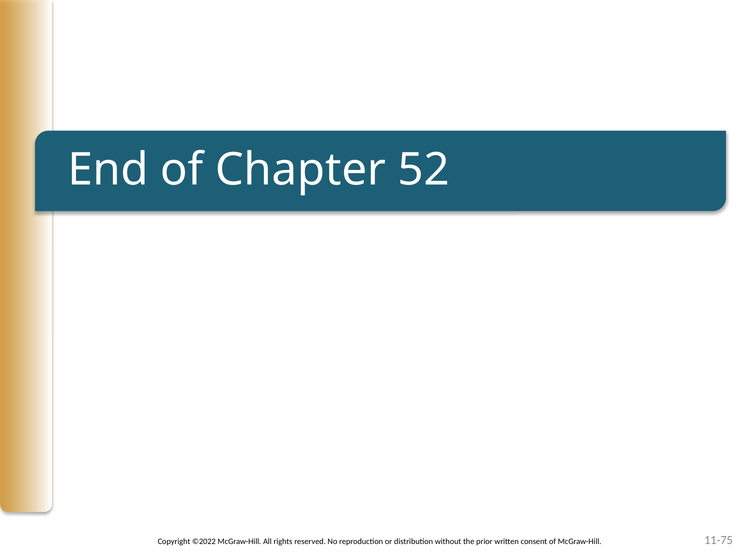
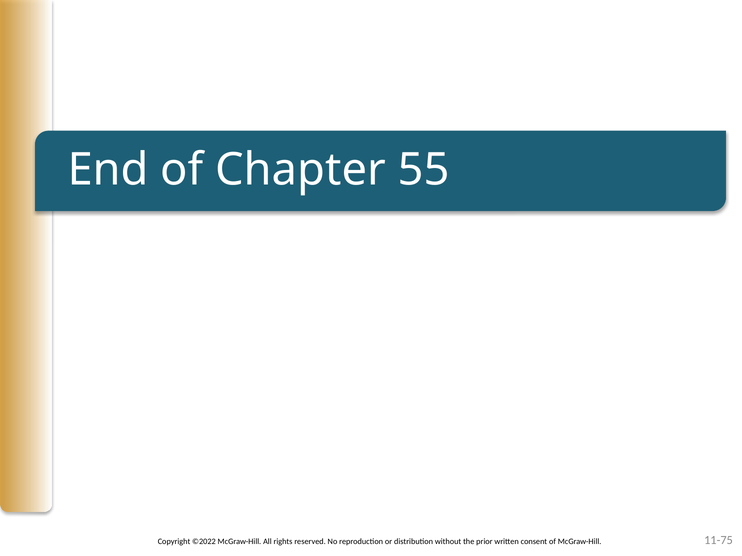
52: 52 -> 55
